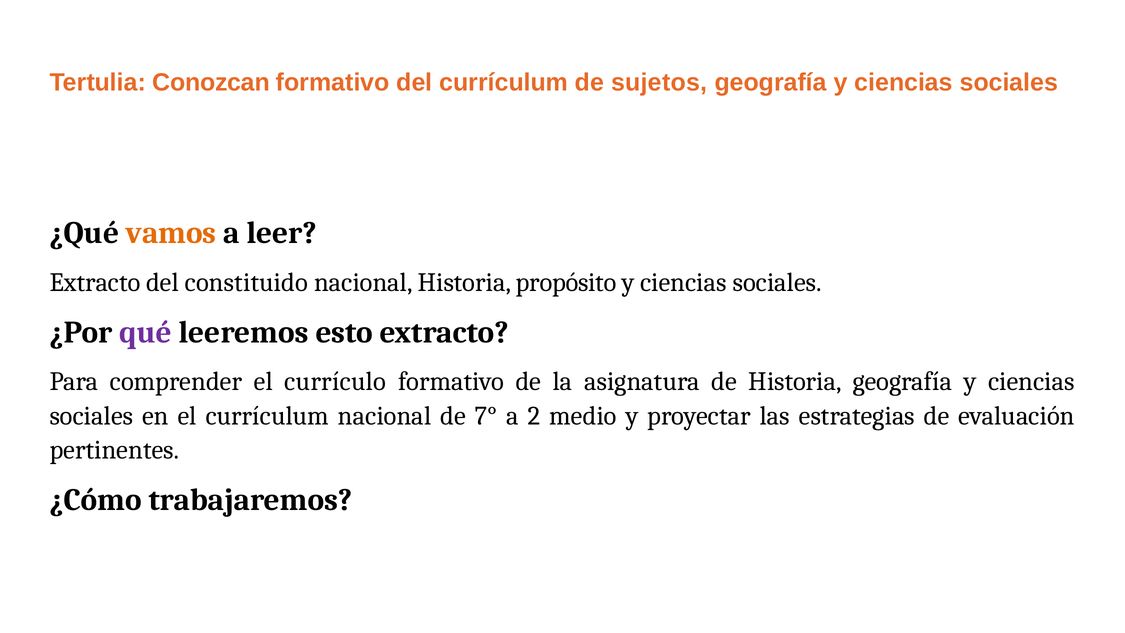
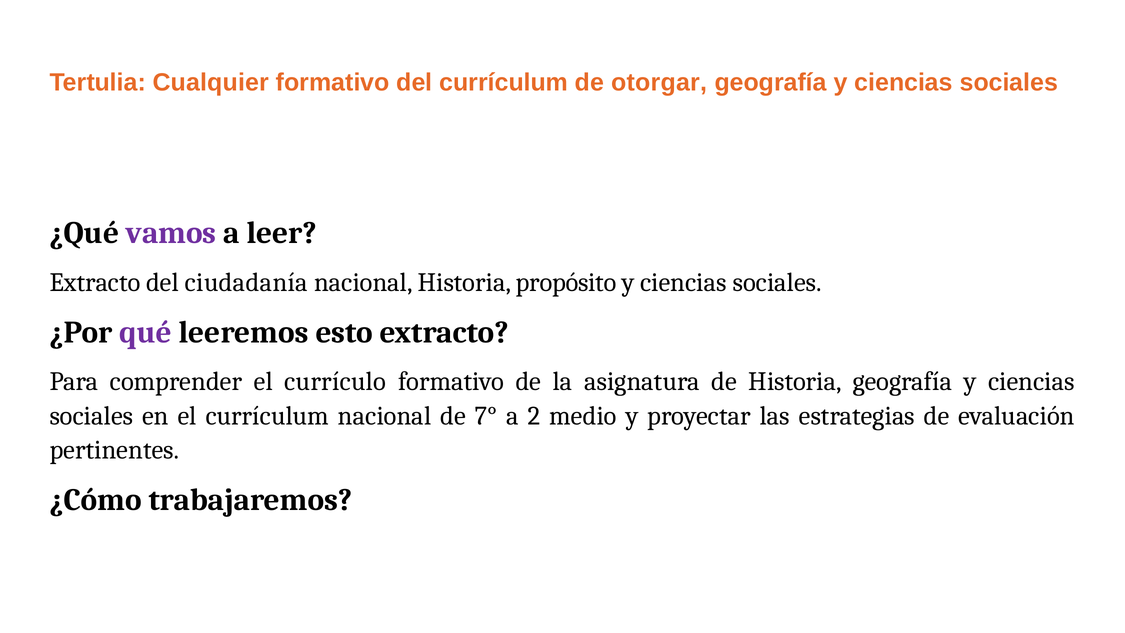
Conozcan: Conozcan -> Cualquier
sujetos: sujetos -> otorgar
vamos colour: orange -> purple
constituido: constituido -> ciudadanía
